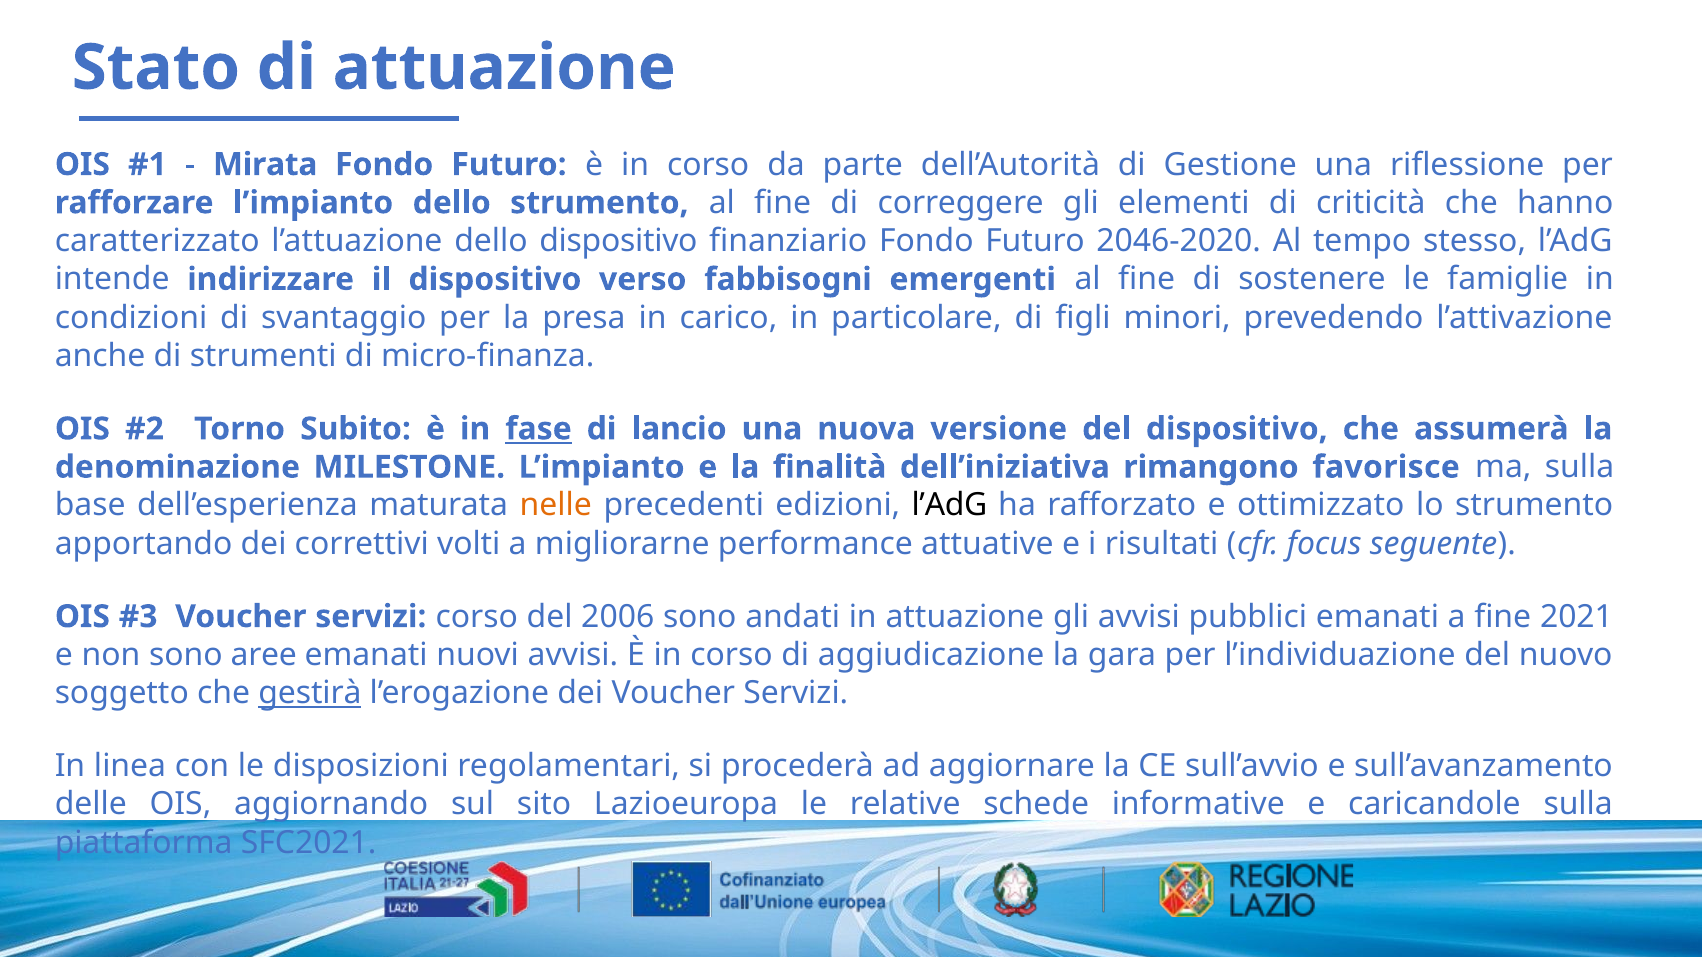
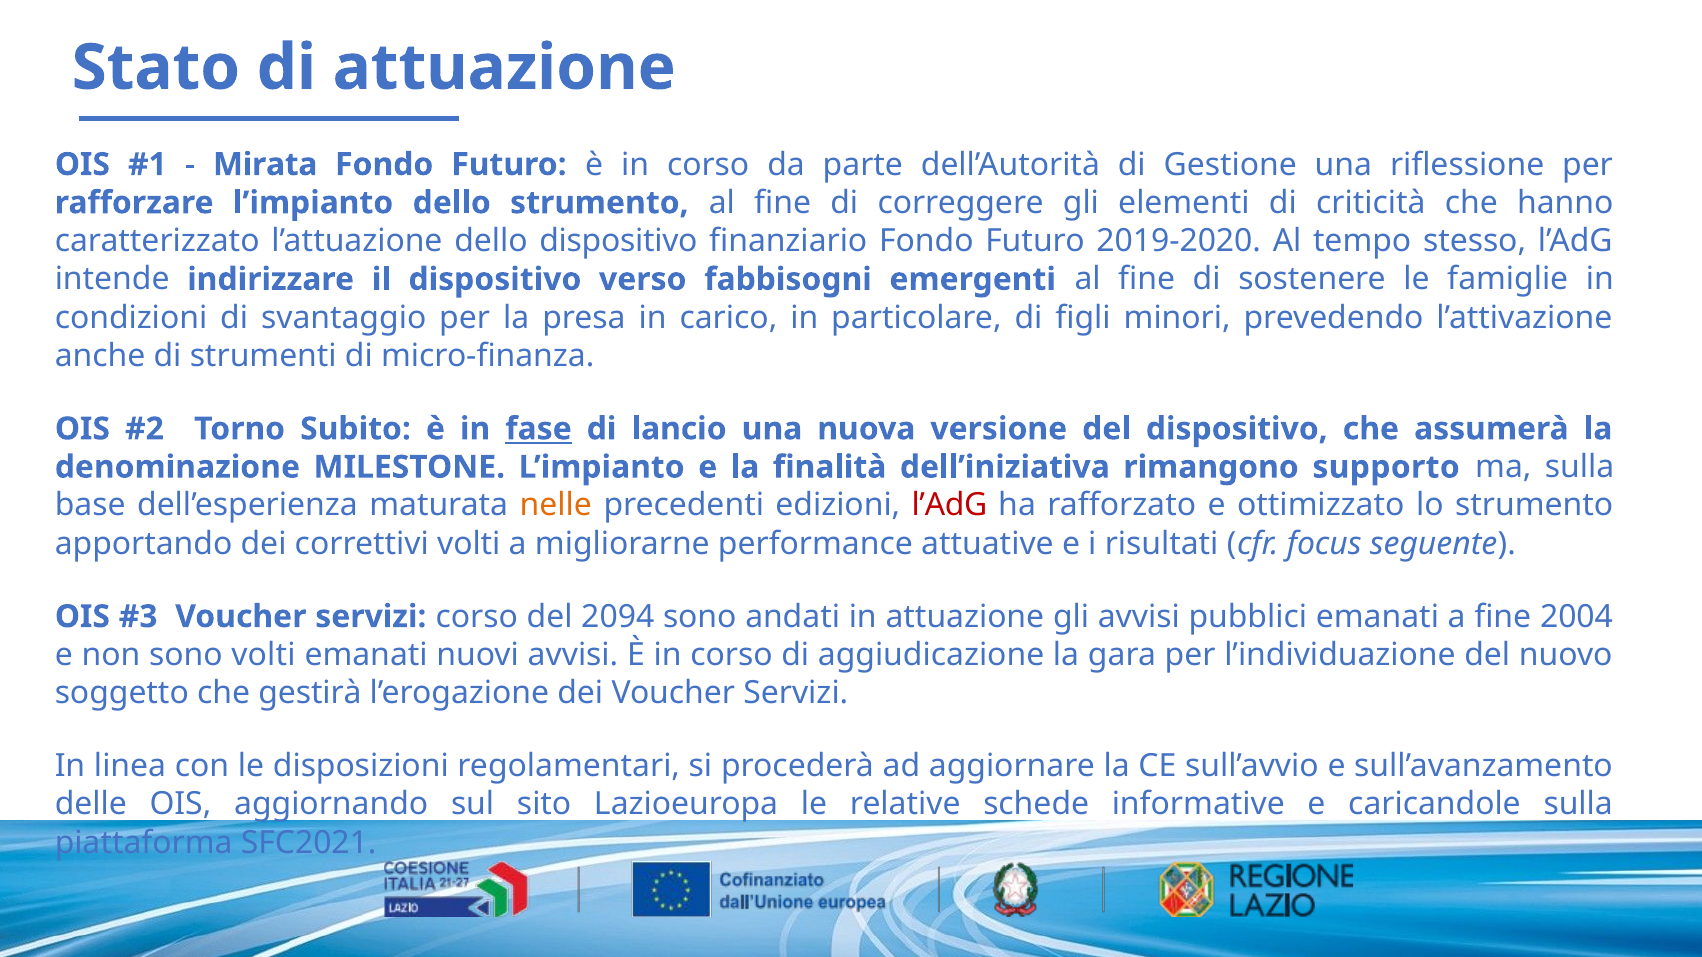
2046-2020: 2046-2020 -> 2019-2020
favorisce: favorisce -> supporto
l’AdG at (949, 506) colour: black -> red
2006: 2006 -> 2094
2021: 2021 -> 2004
sono aree: aree -> volti
gestirà underline: present -> none
